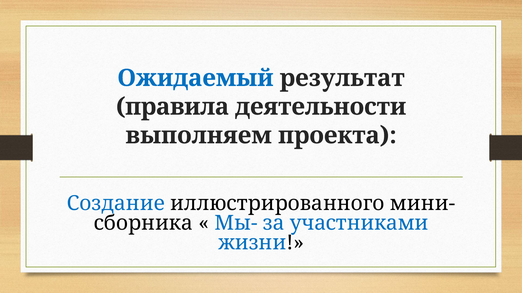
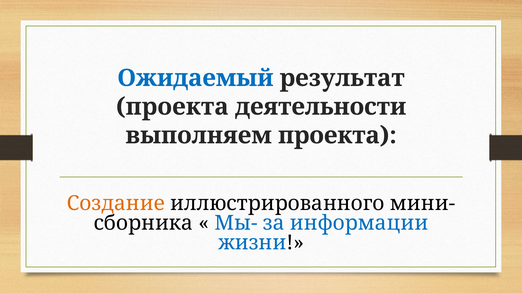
правила at (173, 107): правила -> проекта
Создание colour: blue -> orange
участниками: участниками -> информации
